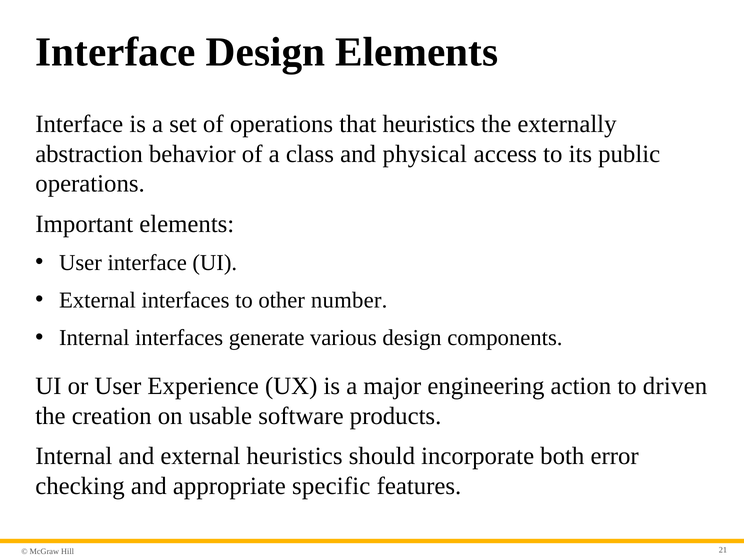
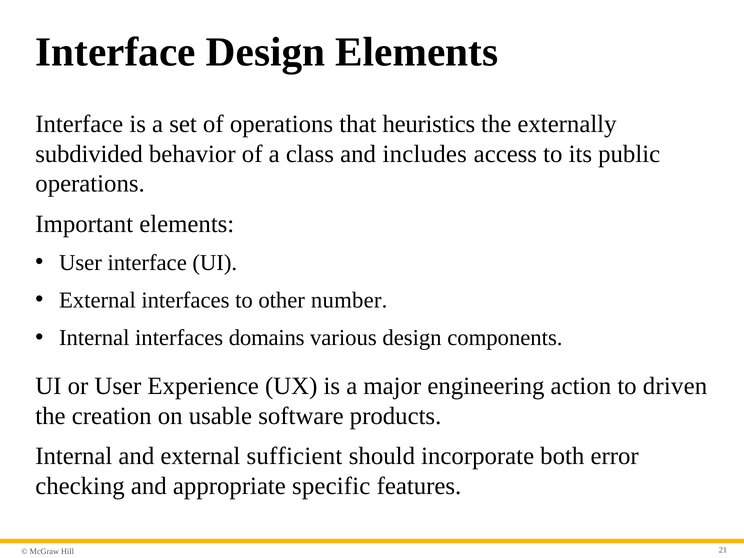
abstraction: abstraction -> subdivided
physical: physical -> includes
generate: generate -> domains
external heuristics: heuristics -> sufficient
